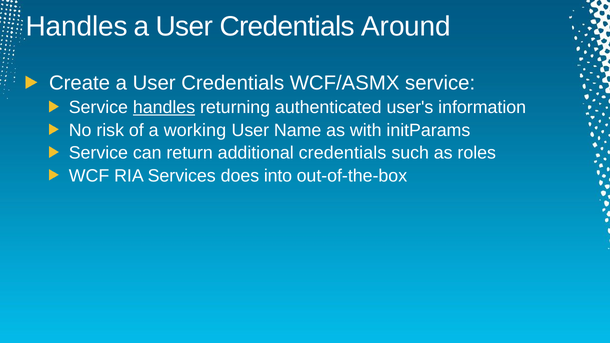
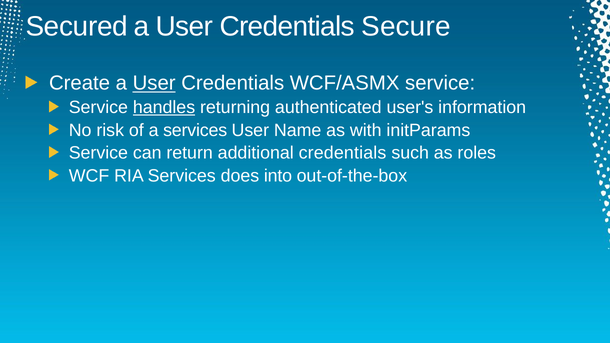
Handles at (77, 26): Handles -> Secured
Around: Around -> Secure
User at (154, 83) underline: none -> present
a working: working -> services
